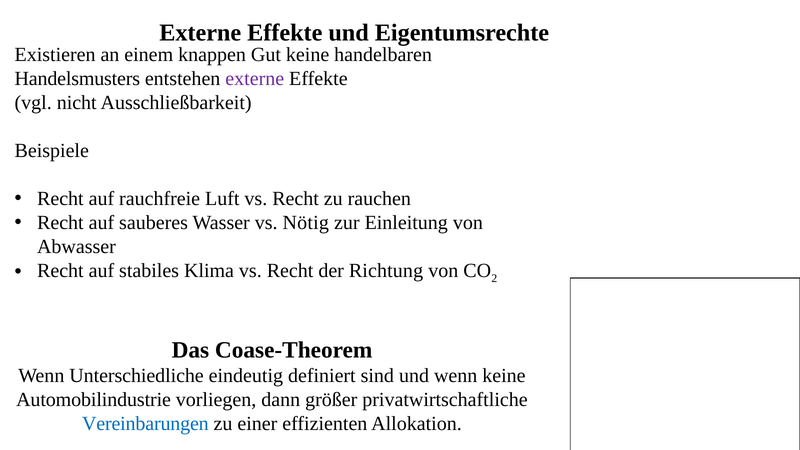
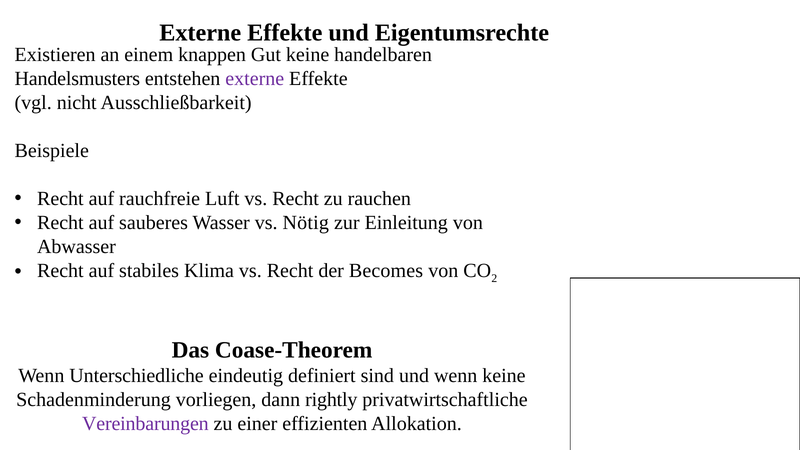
Richtung: Richtung -> Becomes
Automobilindustrie: Automobilindustrie -> Schadenminderung
größer: größer -> rightly
Vereinbarungen colour: blue -> purple
